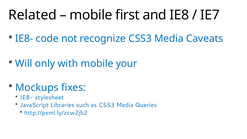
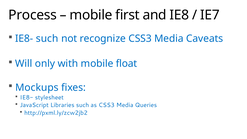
Related: Related -> Process
IE8- code: code -> such
your: your -> float
